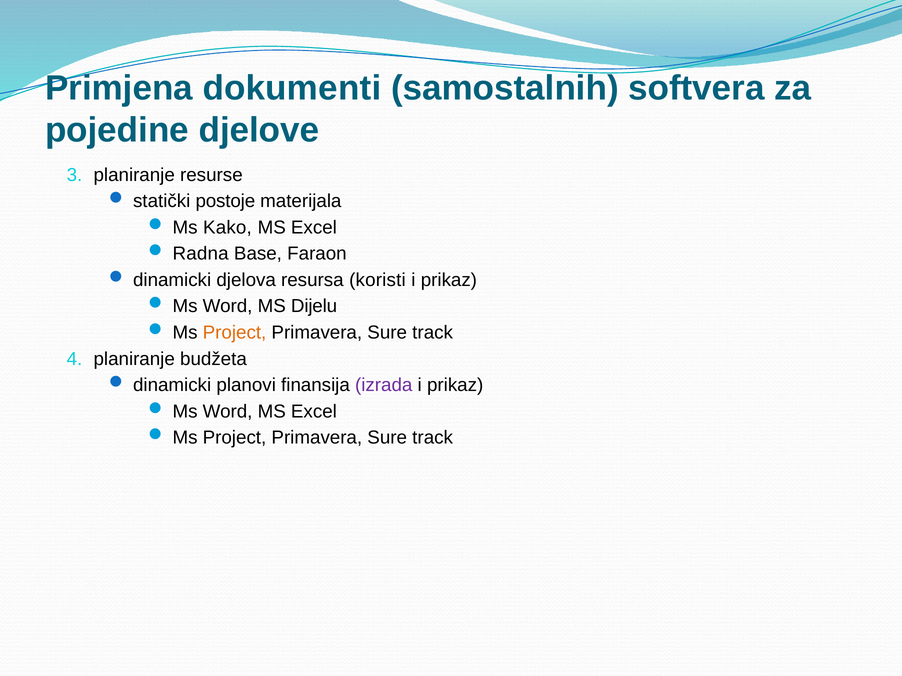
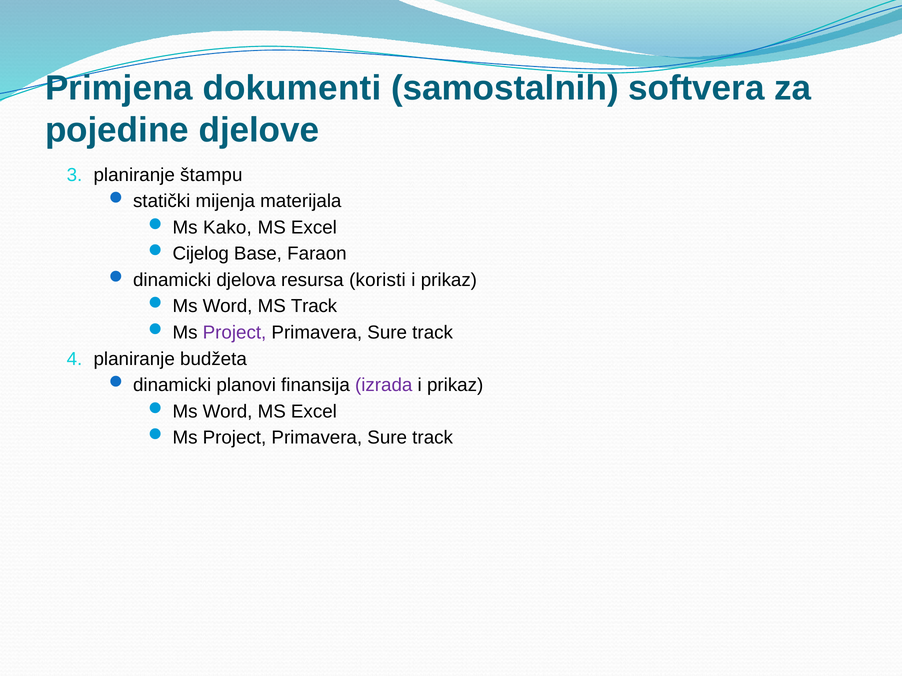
resurse: resurse -> štampu
postoje: postoje -> mijenja
Radna: Radna -> Cijelog
MS Dijelu: Dijelu -> Track
Project at (235, 333) colour: orange -> purple
